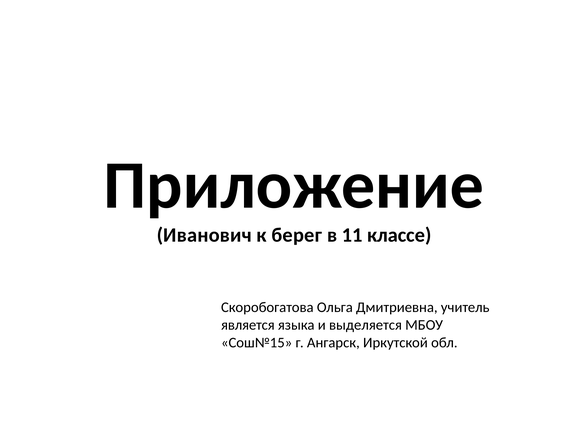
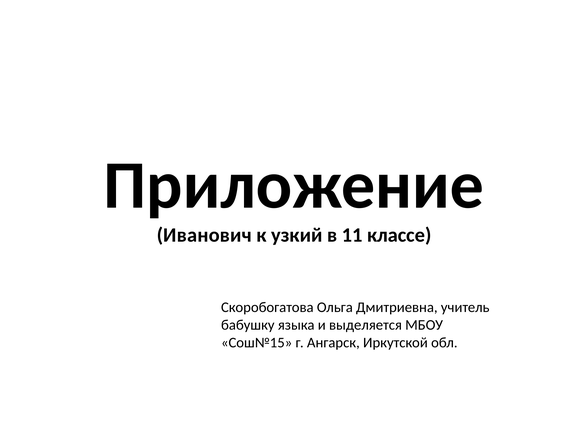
берег: берег -> узкий
является: является -> бабушку
